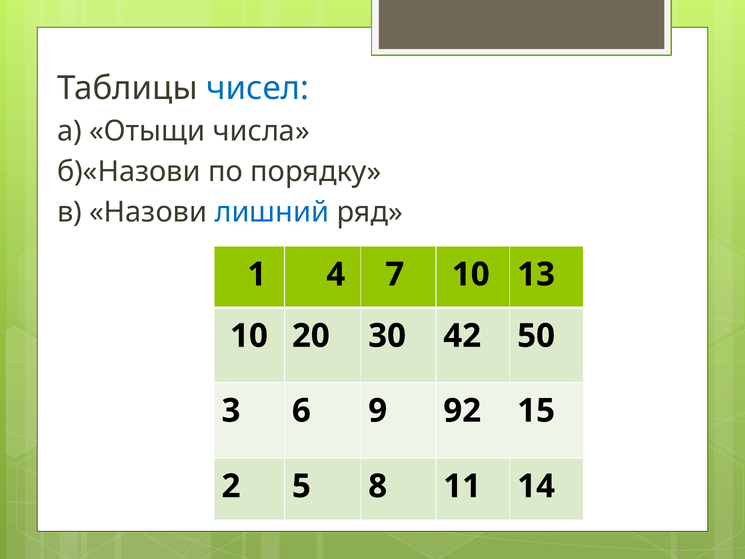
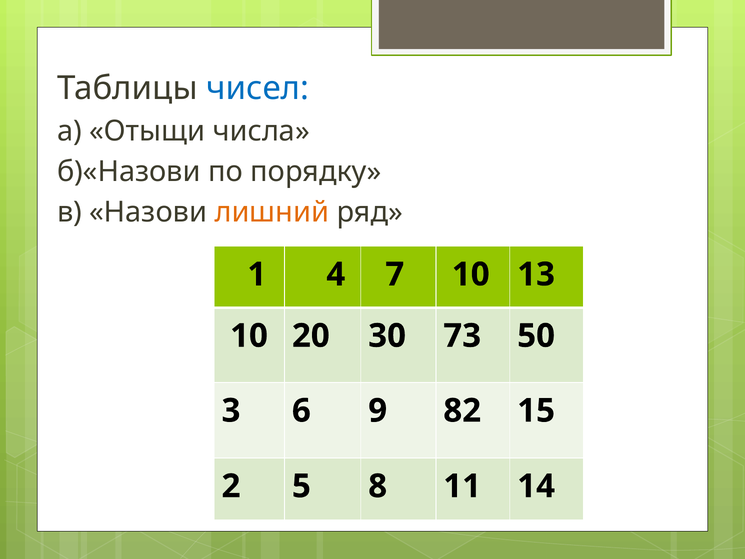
лишний colour: blue -> orange
42: 42 -> 73
92: 92 -> 82
